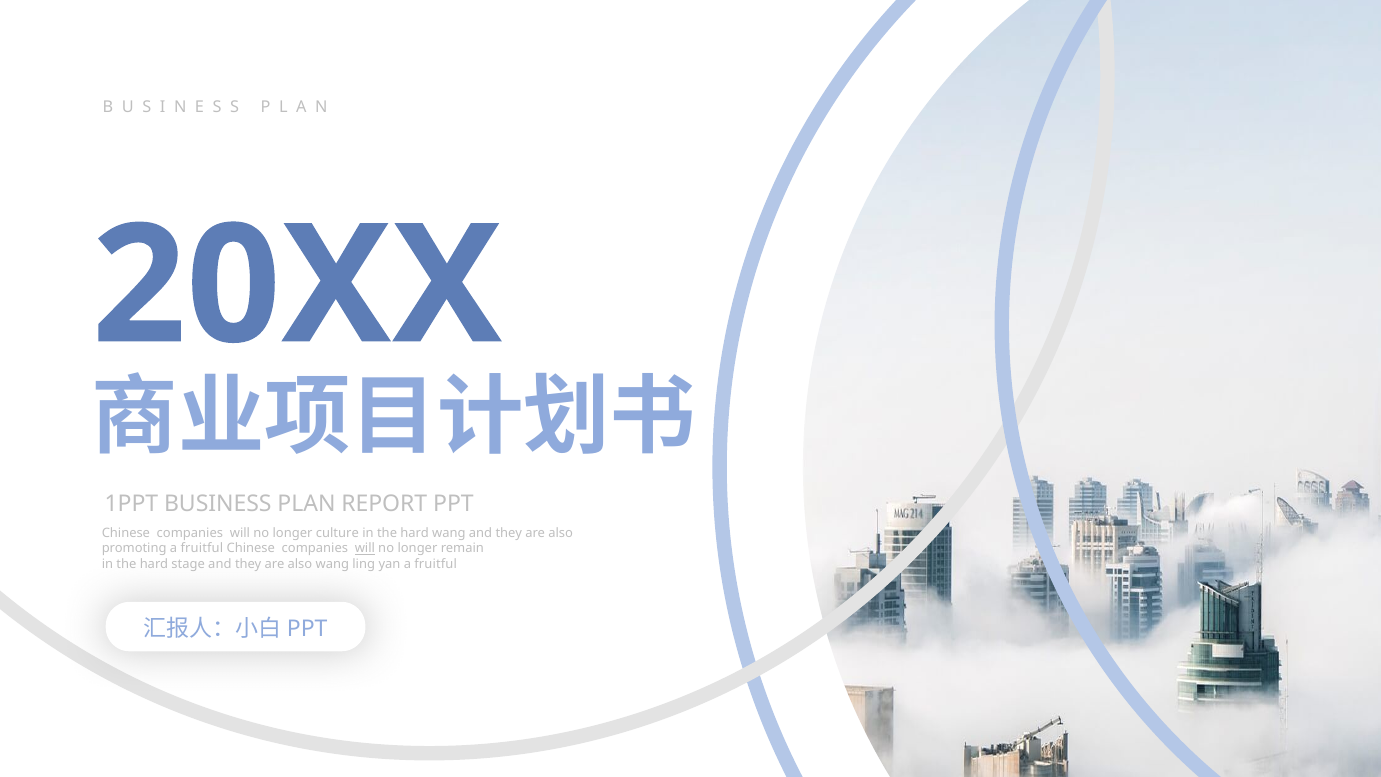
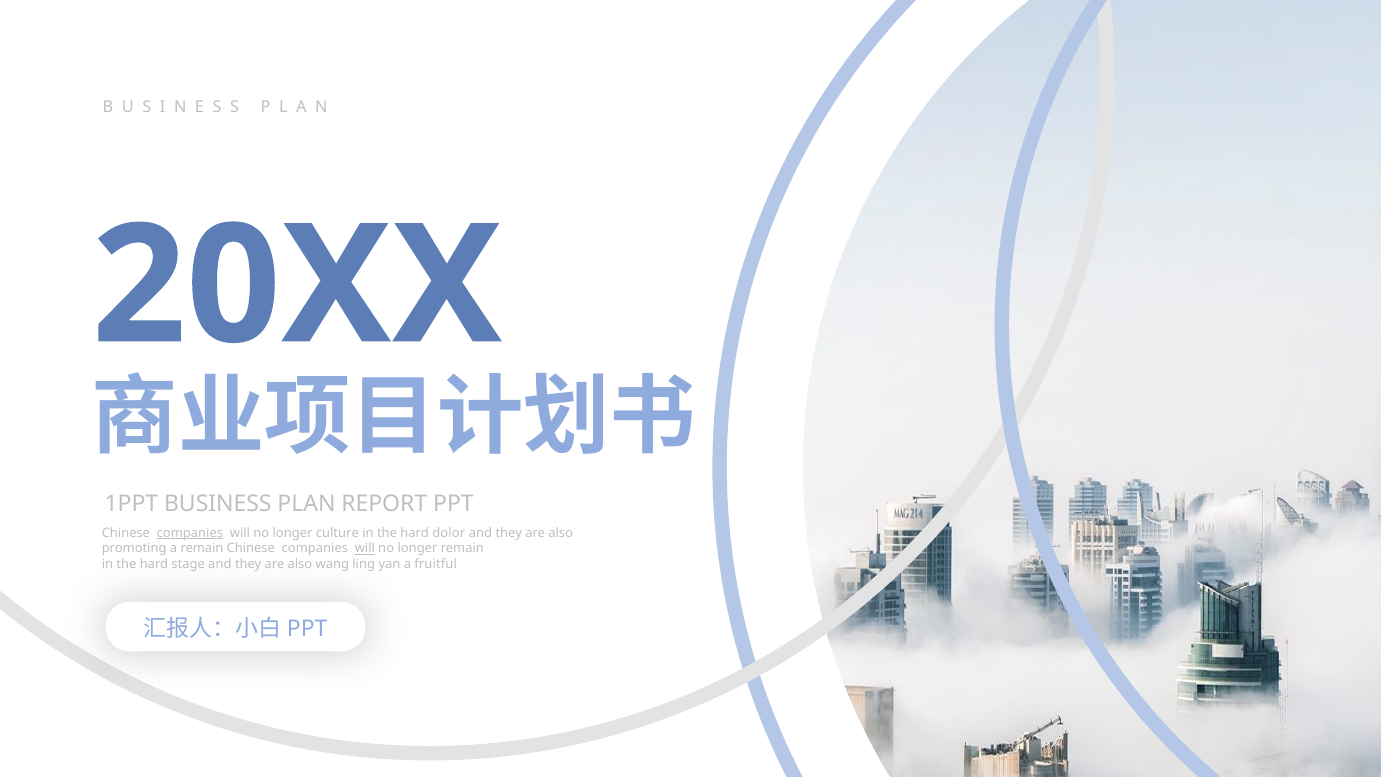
companies at (190, 533) underline: none -> present
hard wang: wang -> dolor
promoting a fruitful: fruitful -> remain
